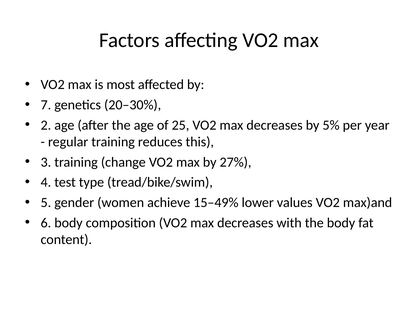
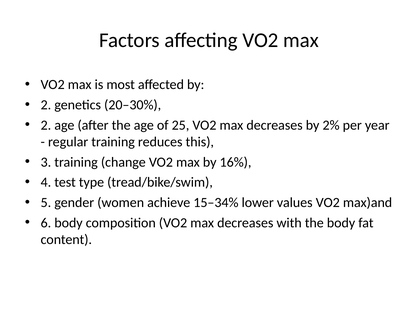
7 at (46, 105): 7 -> 2
5%: 5% -> 2%
27%: 27% -> 16%
15–49%: 15–49% -> 15–34%
